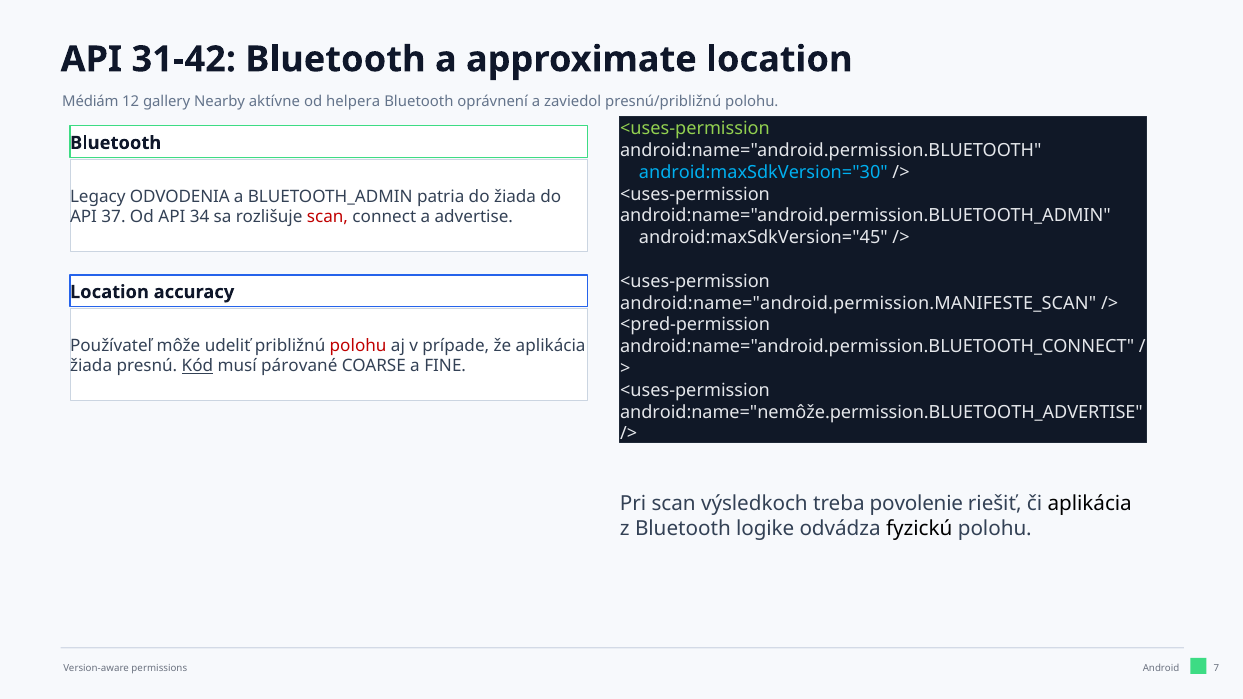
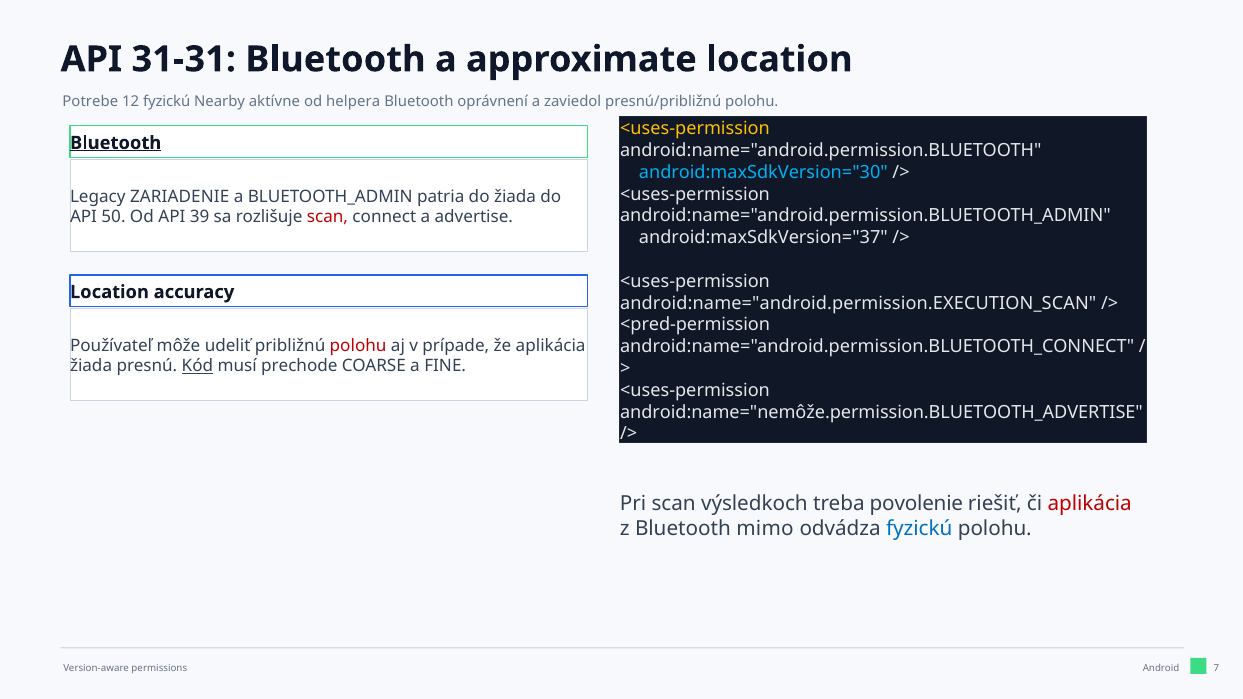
31-42: 31-42 -> 31-31
Médiám: Médiám -> Potrebe
12 gallery: gallery -> fyzickú
<uses-permission at (695, 129) colour: light green -> yellow
Bluetooth at (116, 143) underline: none -> present
ODVODENIA: ODVODENIA -> ZARIADENIE
37: 37 -> 50
34: 34 -> 39
android:maxSdkVersion="45: android:maxSdkVersion="45 -> android:maxSdkVersion="37
android:name="android.permission.MANIFESTE_SCAN: android:name="android.permission.MANIFESTE_SCAN -> android:name="android.permission.EXECUTION_SCAN
párované: párované -> prechode
aplikácia at (1090, 504) colour: black -> red
logike: logike -> mimo
fyzickú at (919, 529) colour: black -> blue
